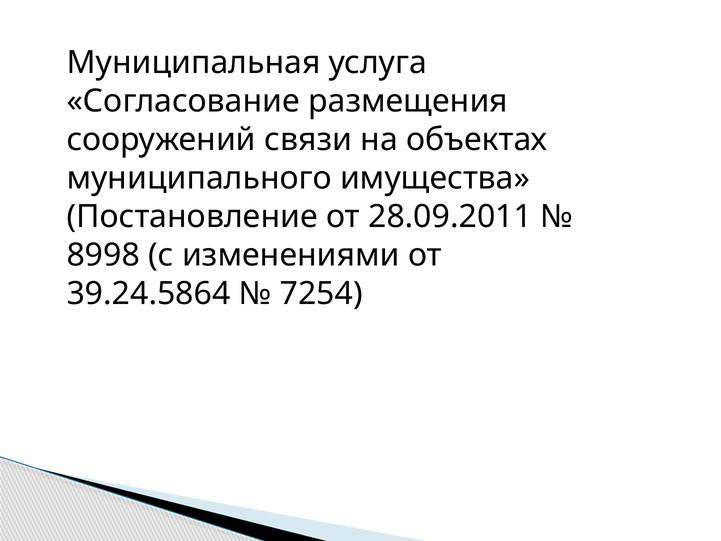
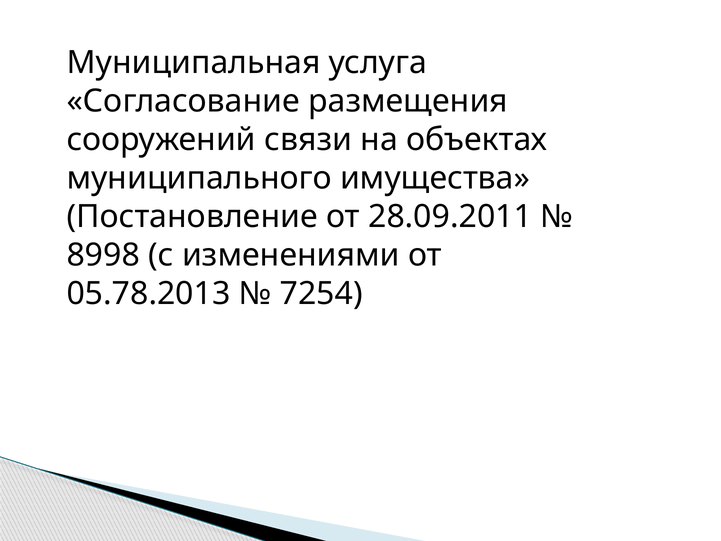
39.24.5864: 39.24.5864 -> 05.78.2013
